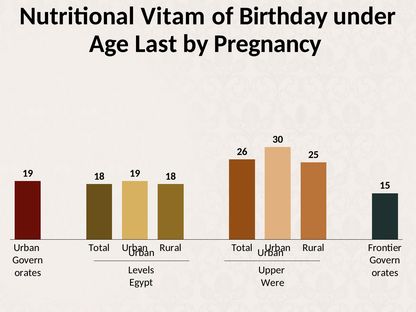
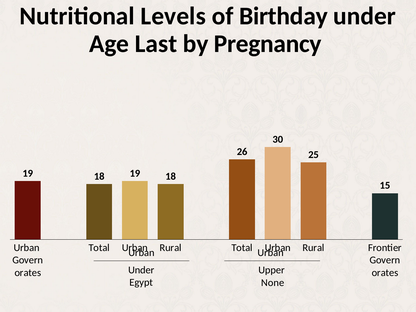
Vitam: Vitam -> Levels
Levels at (141, 270): Levels -> Under
Were: Were -> None
